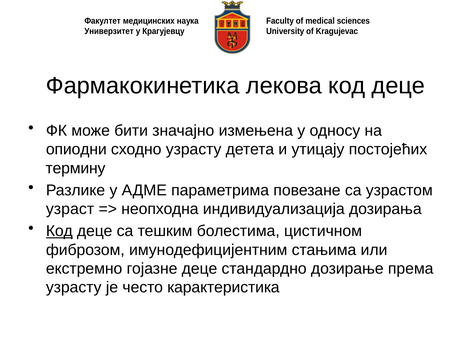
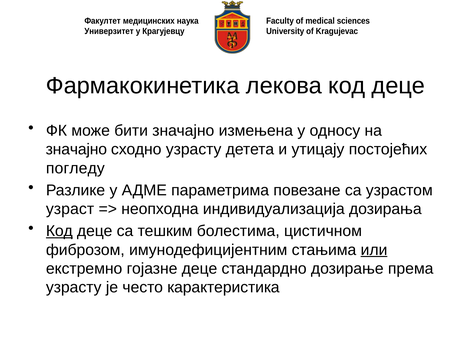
опиодни at (76, 150): опиодни -> значајно
термину: термину -> погледу
или underline: none -> present
